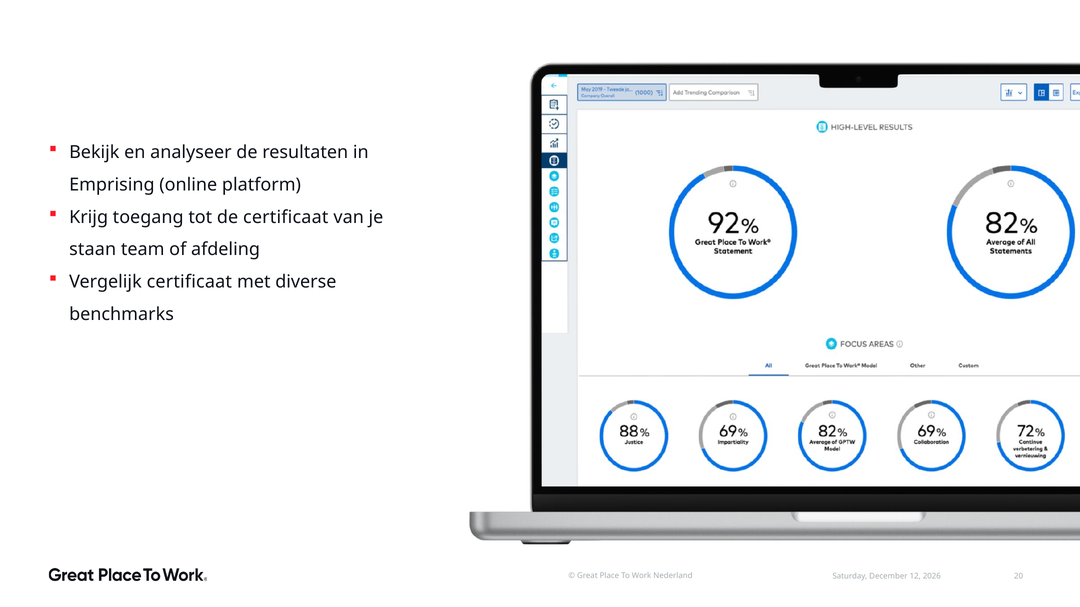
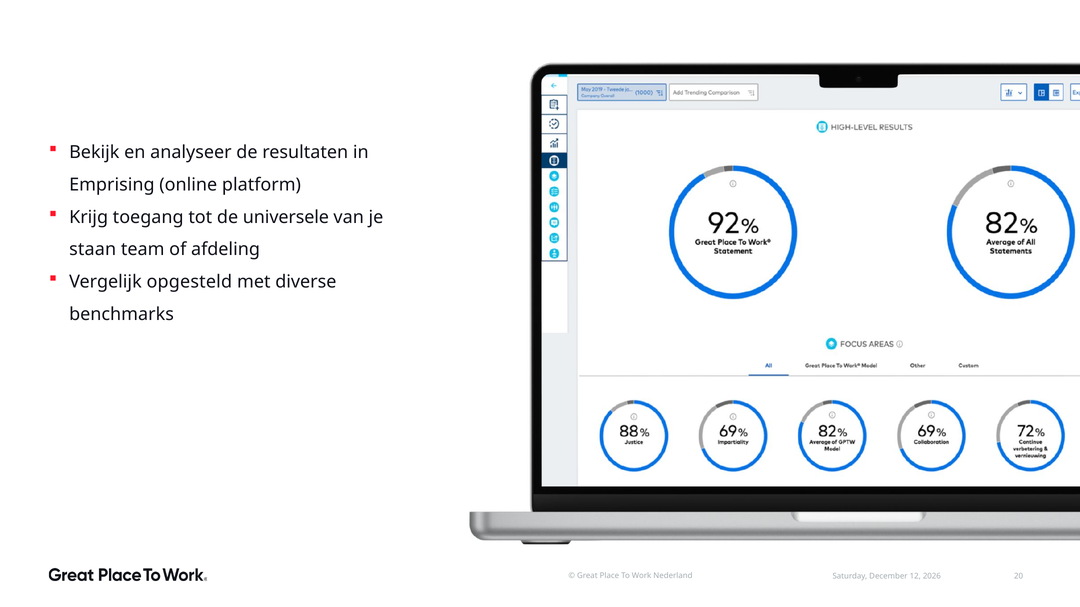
de certificaat: certificaat -> universele
Vergelijk certificaat: certificaat -> opgesteld
